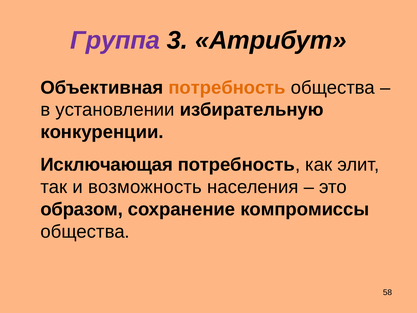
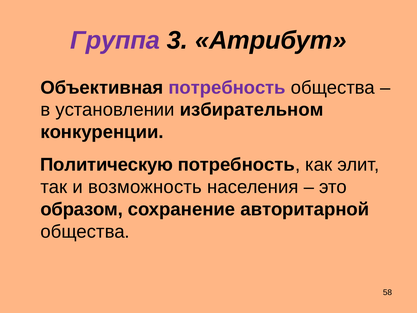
потребность at (227, 87) colour: orange -> purple
избирательную: избирательную -> избирательном
Исключающая: Исключающая -> Политическую
компромиссы: компромиссы -> авторитарной
